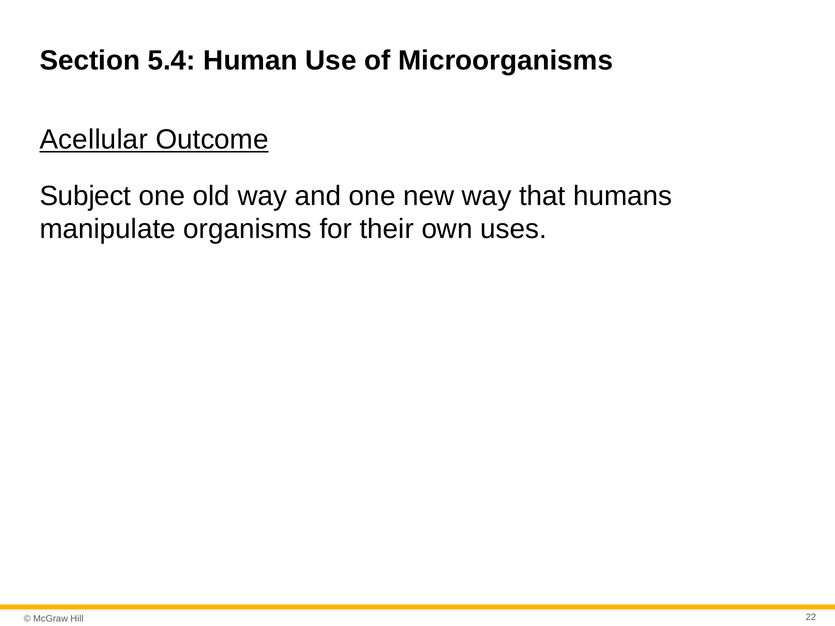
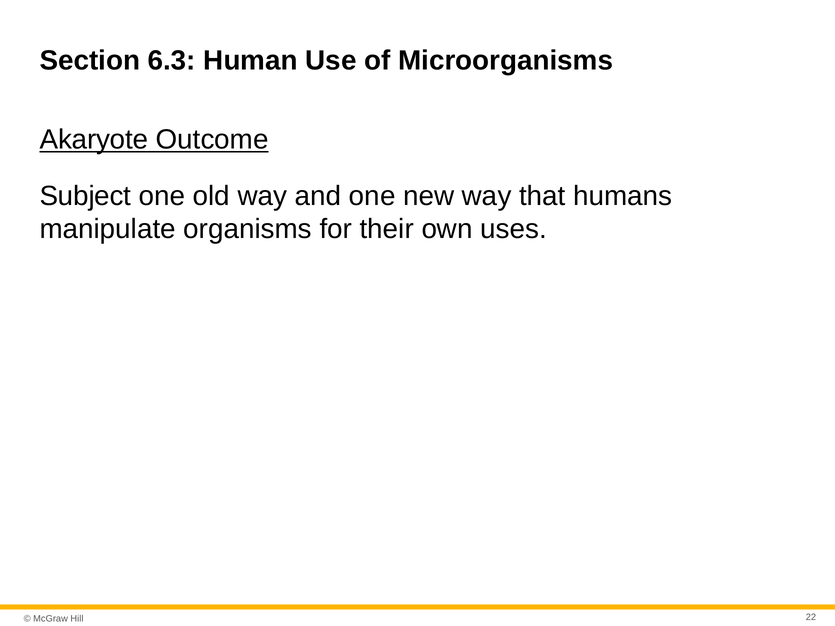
5.4: 5.4 -> 6.3
Acellular: Acellular -> Akaryote
